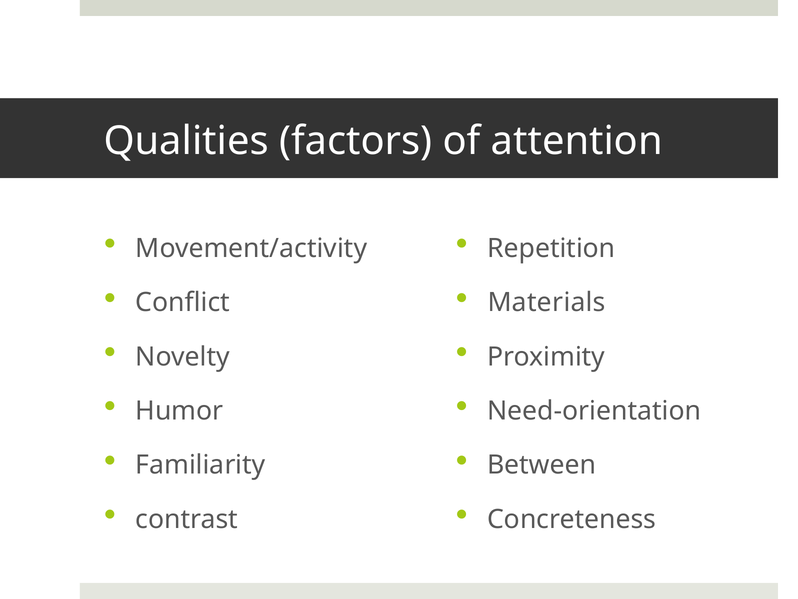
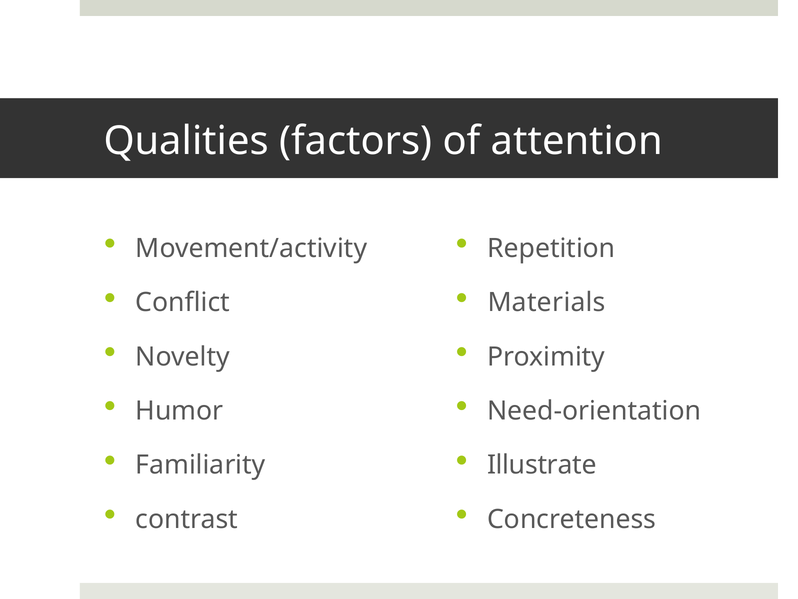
Between: Between -> Illustrate
